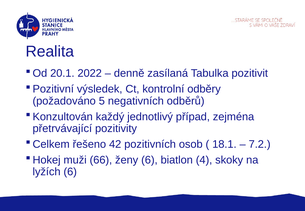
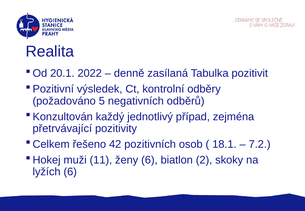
66: 66 -> 11
4: 4 -> 2
